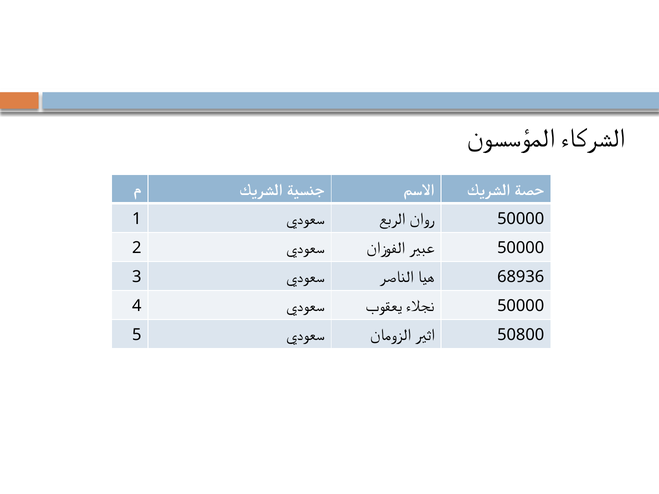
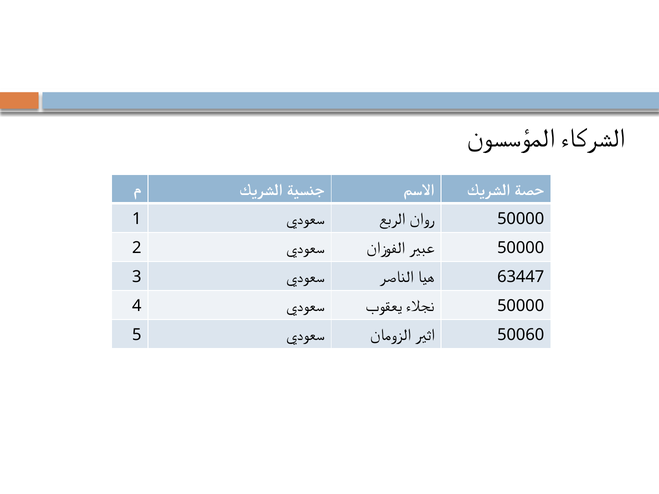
68936: 68936 -> 63447
50800: 50800 -> 50060
